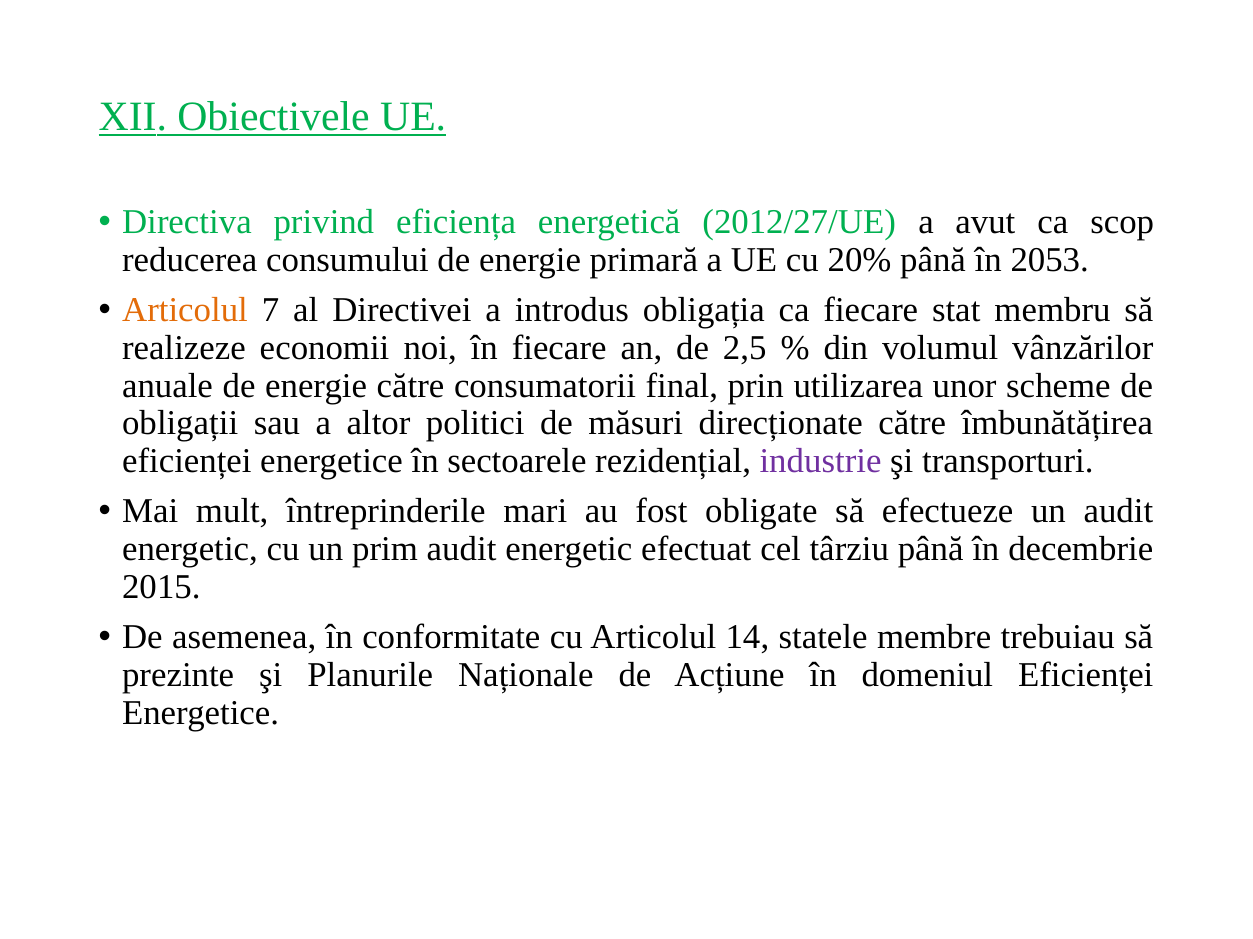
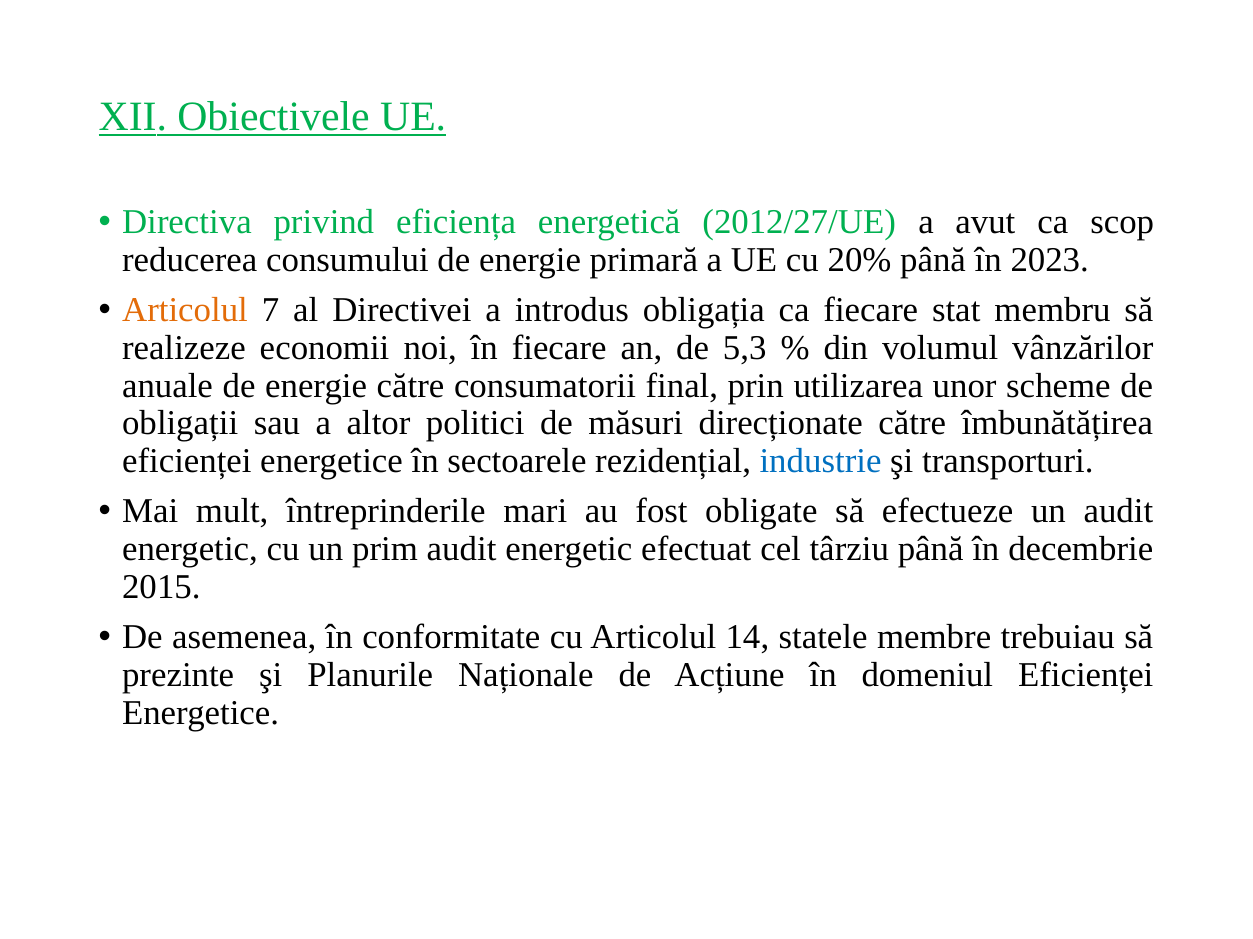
2053: 2053 -> 2023
2,5: 2,5 -> 5,3
industrie colour: purple -> blue
